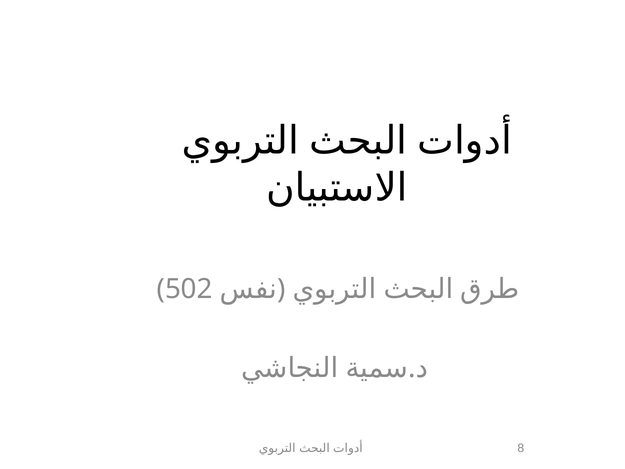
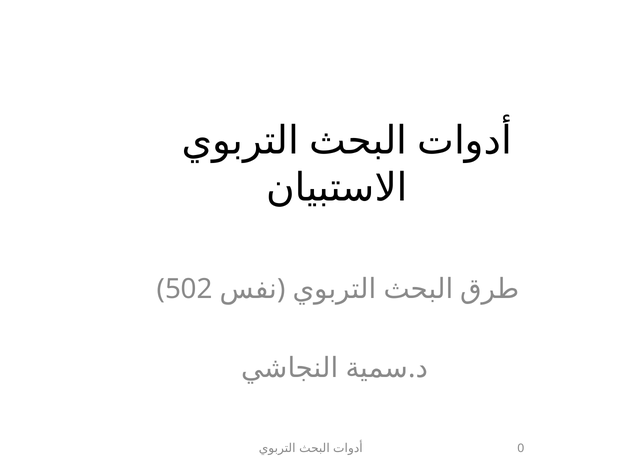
8: 8 -> 0
